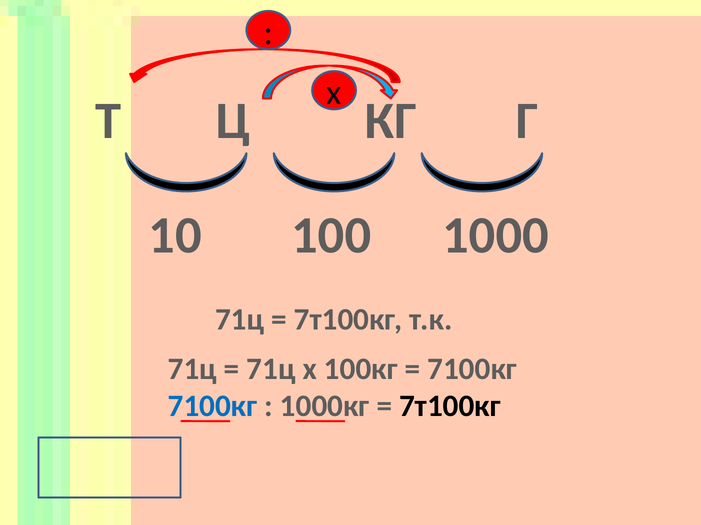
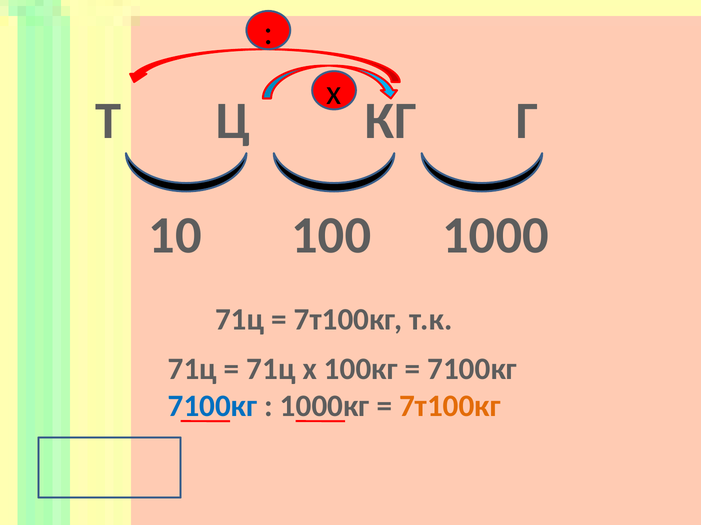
7т100кг at (450, 407) colour: black -> orange
